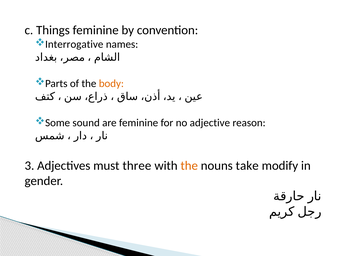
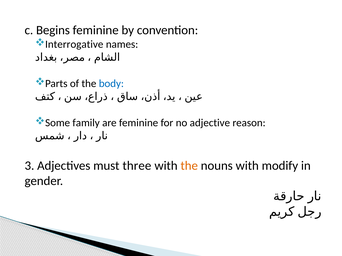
Things: Things -> Begins
body colour: orange -> blue
sound: sound -> family
nouns take: take -> with
